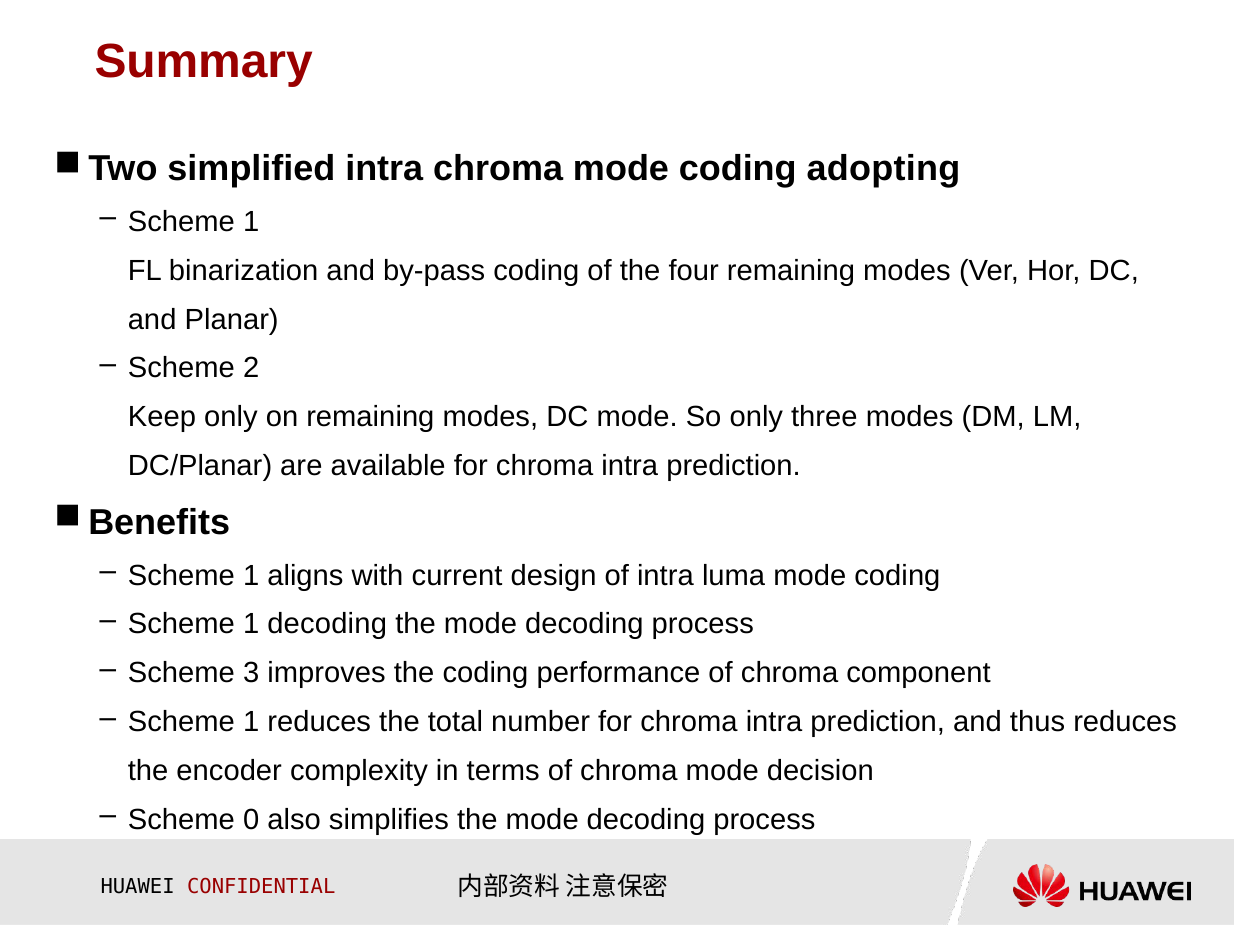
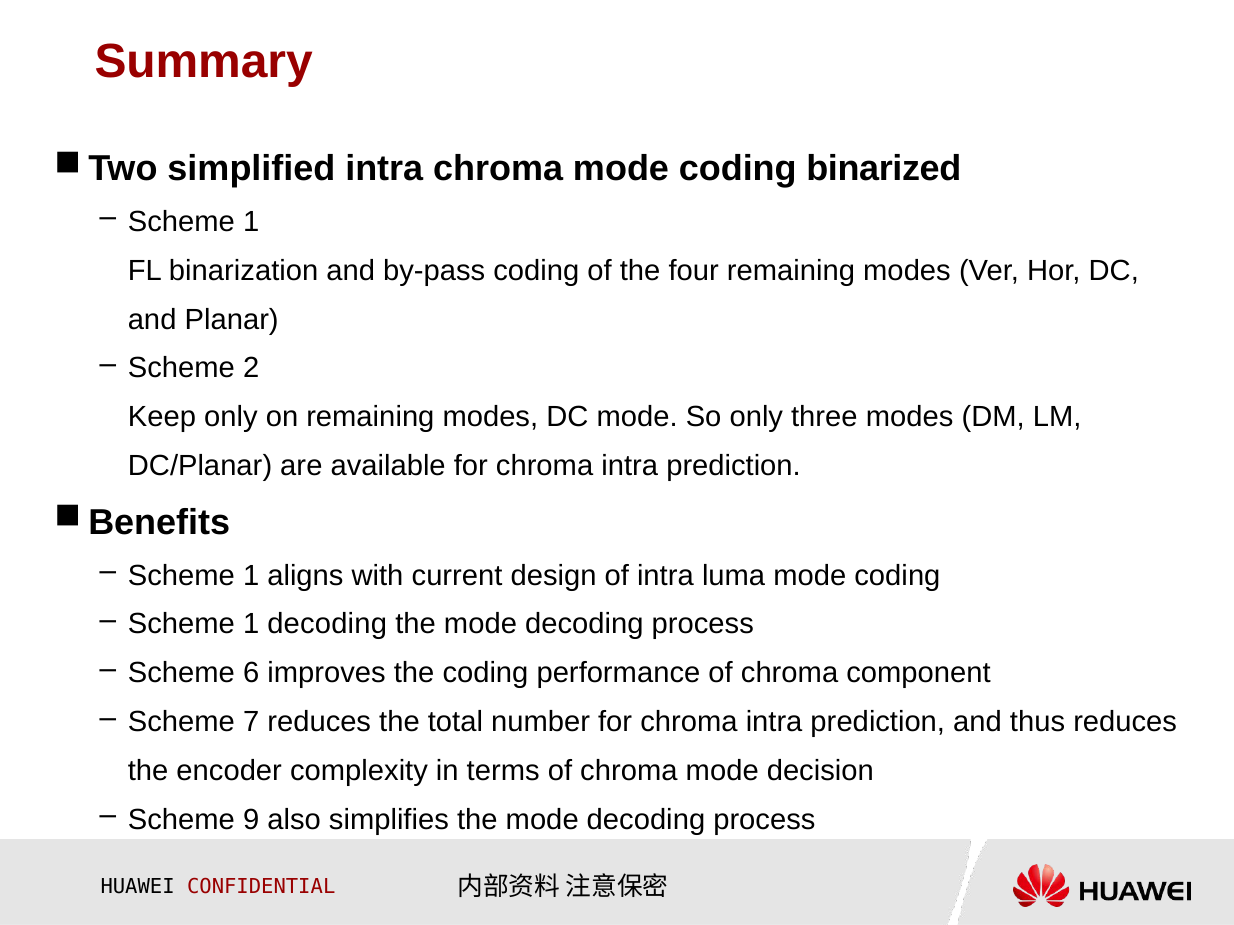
adopting: adopting -> binarized
3: 3 -> 6
1 at (251, 722): 1 -> 7
0: 0 -> 9
